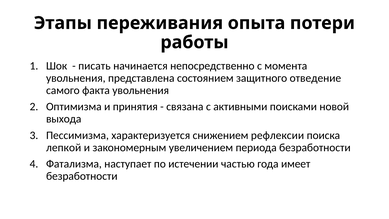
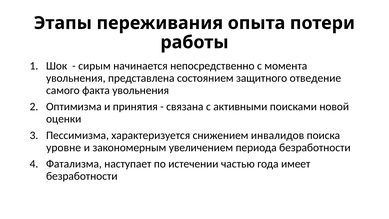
писать: писать -> сирым
выхода: выхода -> оценки
рефлексии: рефлексии -> инвалидов
лепкой: лепкой -> уровне
